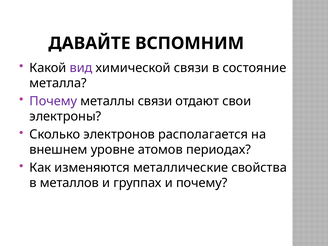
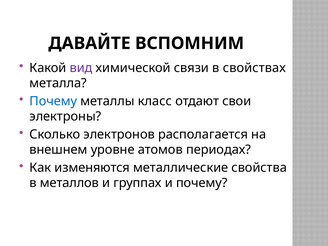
состояние: состояние -> свойствах
Почему at (53, 101) colour: purple -> blue
металлы связи: связи -> класс
